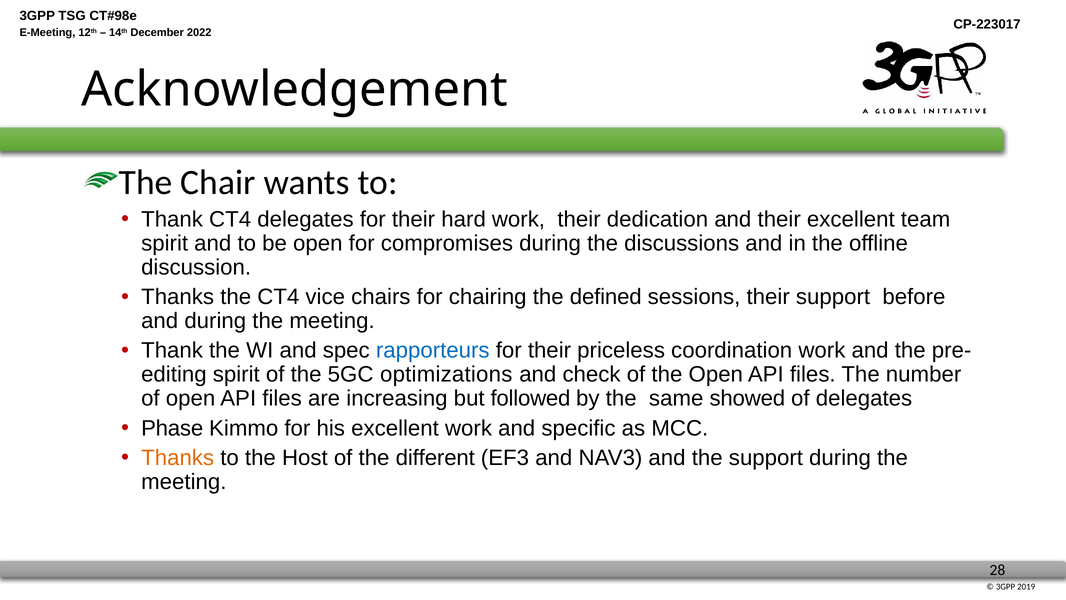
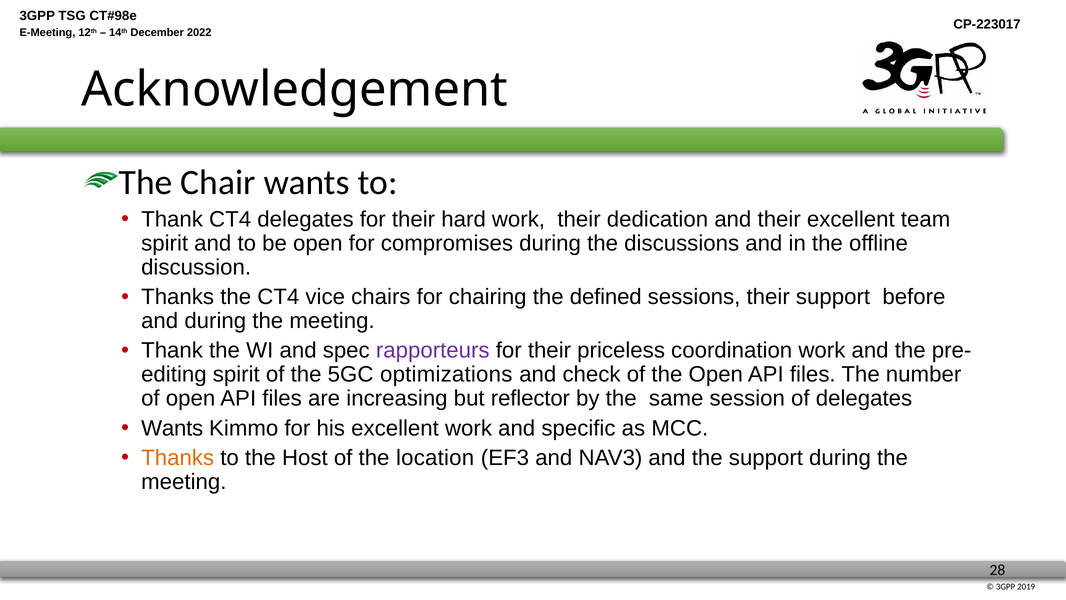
rapporteurs colour: blue -> purple
followed: followed -> reflector
showed: showed -> session
Phase at (172, 428): Phase -> Wants
different: different -> location
